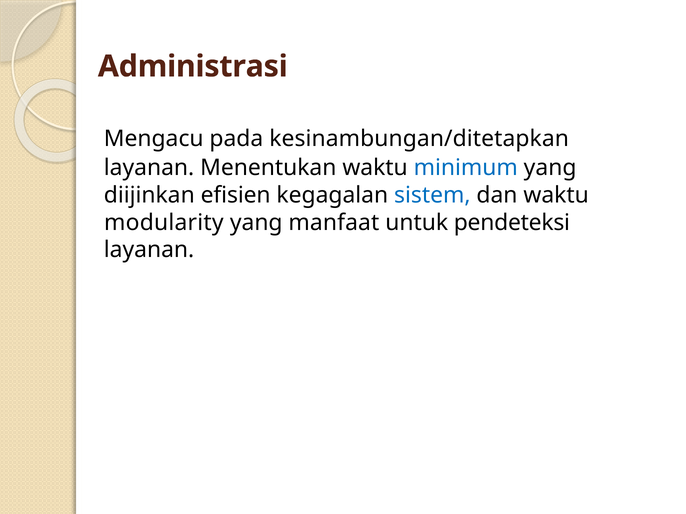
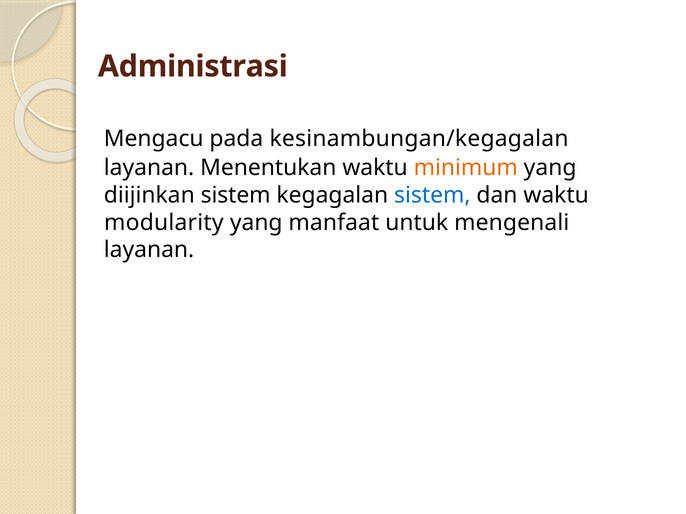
kesinambungan/ditetapkan: kesinambungan/ditetapkan -> kesinambungan/kegagalan
minimum colour: blue -> orange
diijinkan efisien: efisien -> sistem
pendeteksi: pendeteksi -> mengenali
